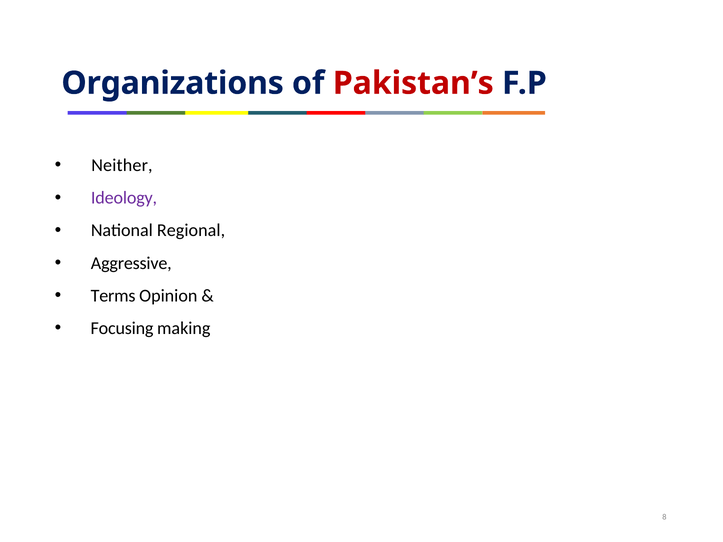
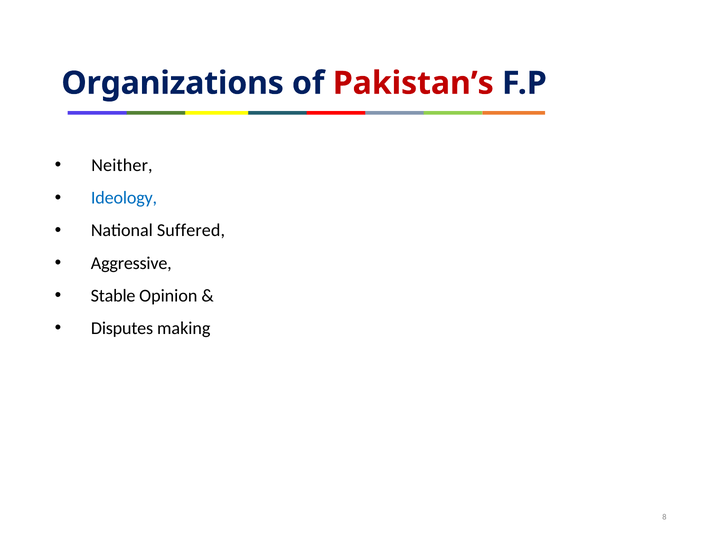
Ideology colour: purple -> blue
Regional: Regional -> Suffered
Terms: Terms -> Stable
Focusing: Focusing -> Disputes
